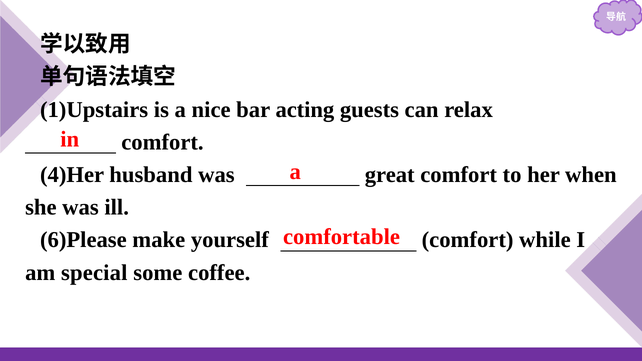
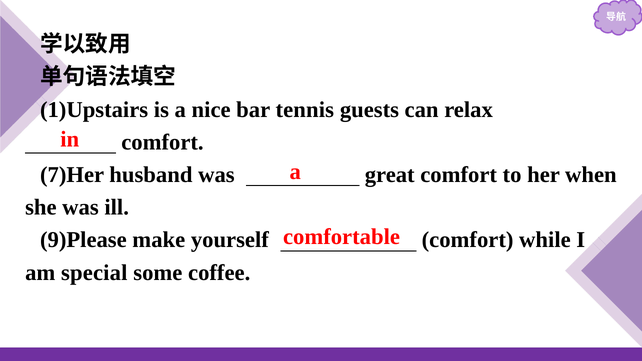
acting: acting -> tennis
4)Her: 4)Her -> 7)Her
6)Please: 6)Please -> 9)Please
